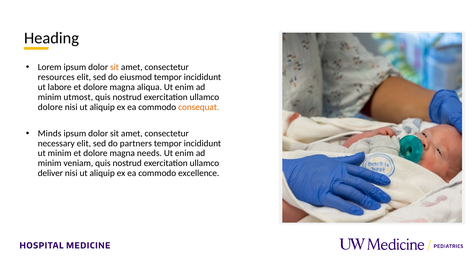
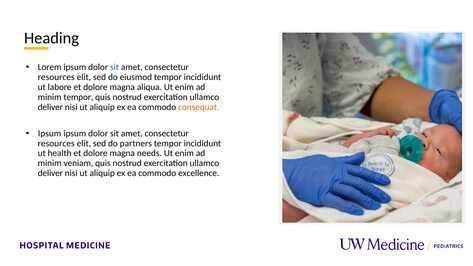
sit at (114, 67) colour: orange -> blue
minim utmost: utmost -> tempor
dolore at (50, 107): dolore -> deliver
Minds at (50, 133): Minds -> Ipsum
necessary at (56, 143): necessary -> resources
ut minim: minim -> health
